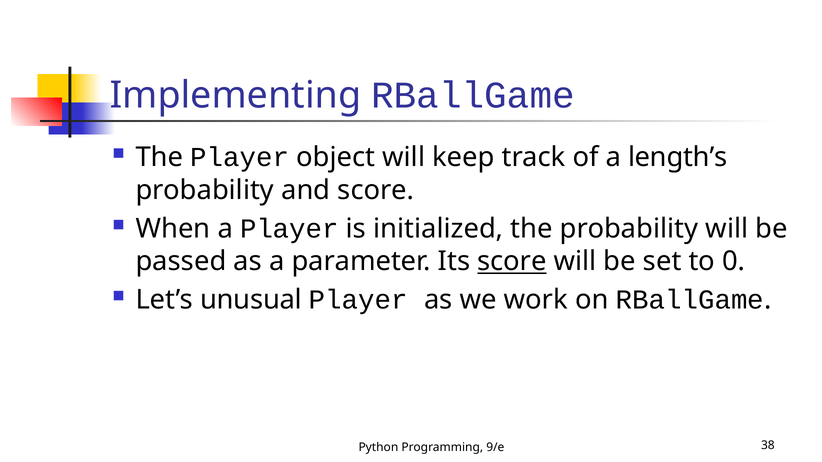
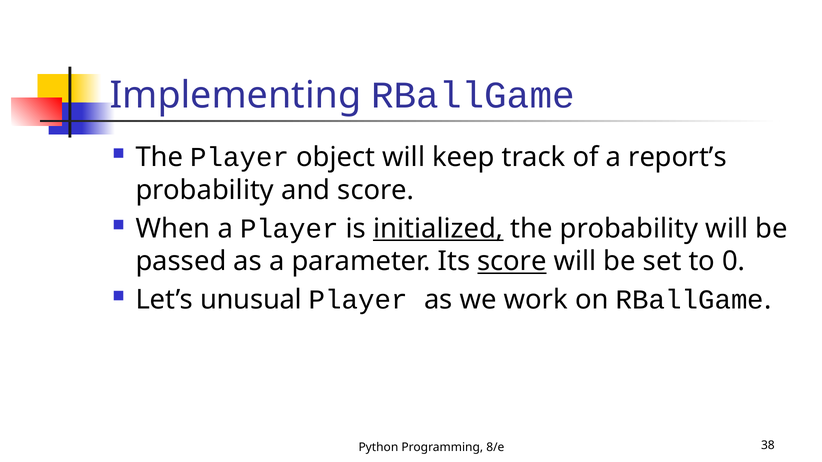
length’s: length’s -> report’s
initialized underline: none -> present
9/e: 9/e -> 8/e
